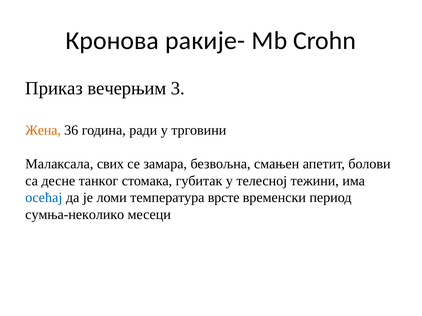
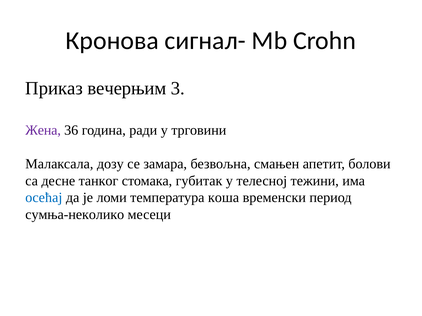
ракије-: ракије- -> сигнал-
Жена colour: orange -> purple
свих: свих -> дозу
врсте: врсте -> коша
